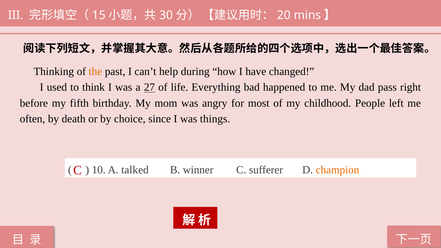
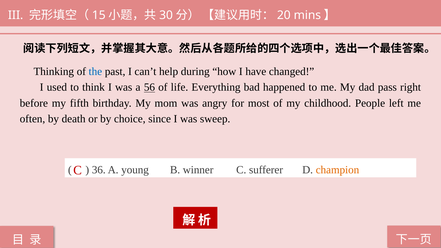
the colour: orange -> blue
27: 27 -> 56
things: things -> sweep
10: 10 -> 36
talked: talked -> young
